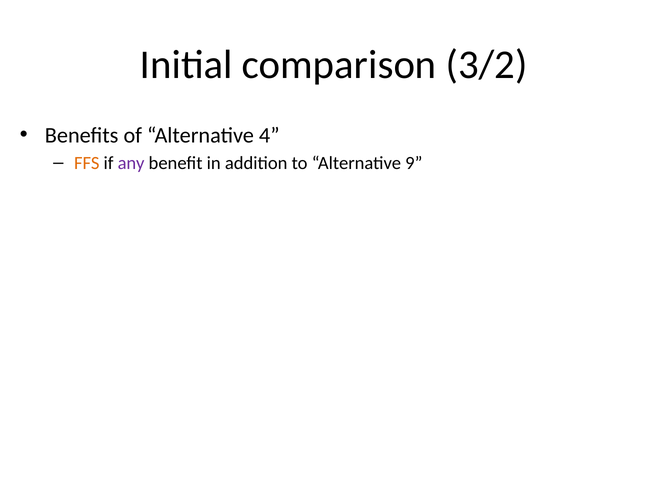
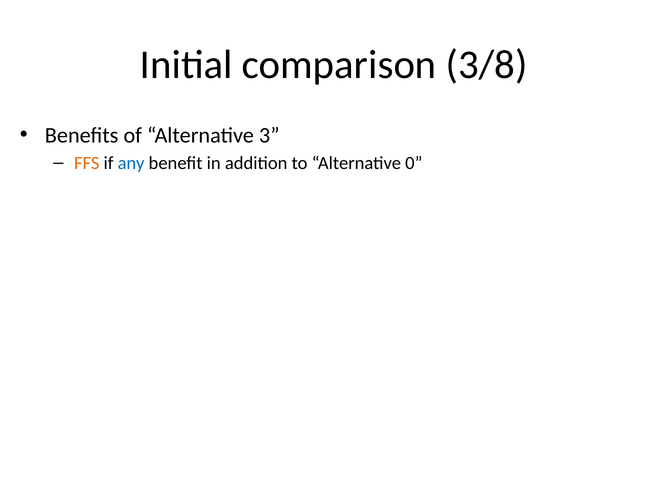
3/2: 3/2 -> 3/8
4: 4 -> 3
any colour: purple -> blue
9: 9 -> 0
